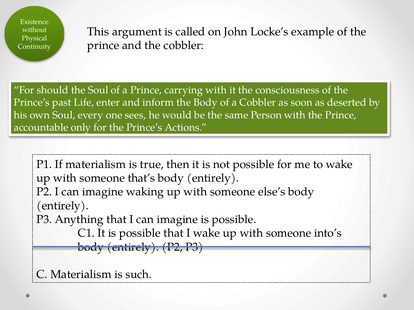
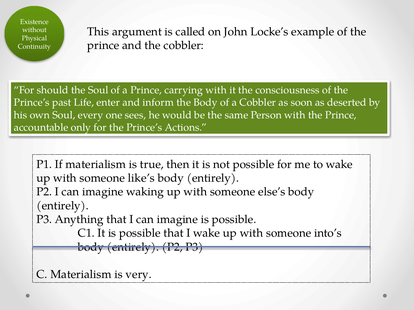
that’s: that’s -> like’s
such: such -> very
